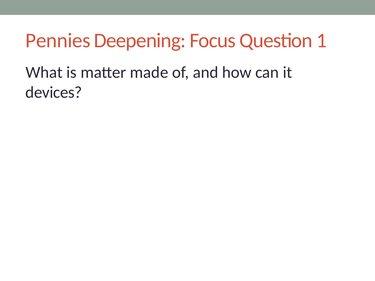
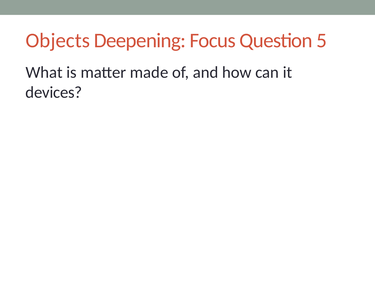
Pennies: Pennies -> Objects
1: 1 -> 5
